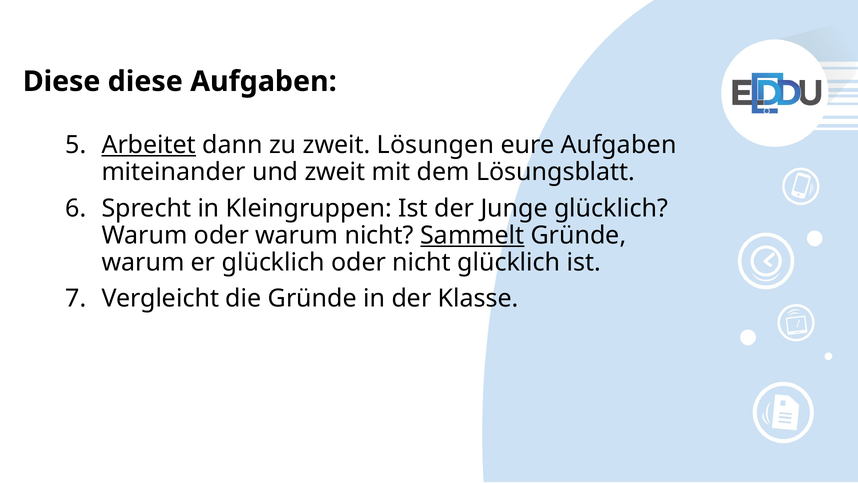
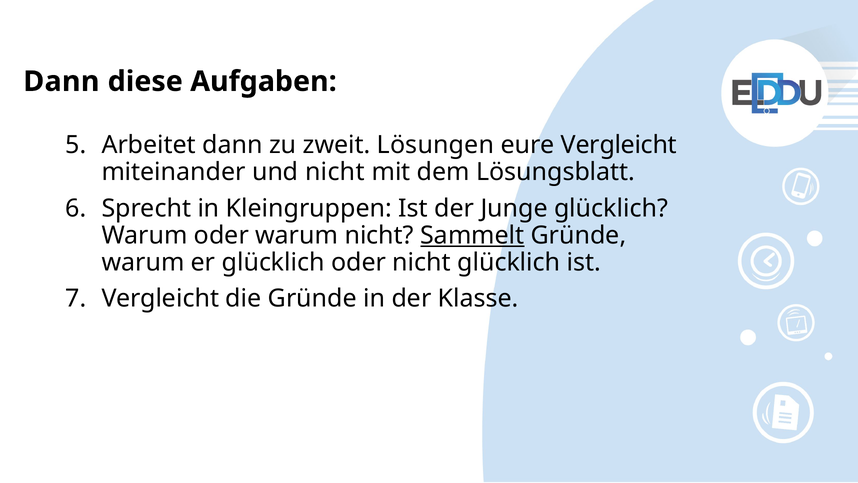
Diese at (62, 81): Diese -> Dann
Arbeitet underline: present -> none
eure Aufgaben: Aufgaben -> Vergleicht
und zweit: zweit -> nicht
